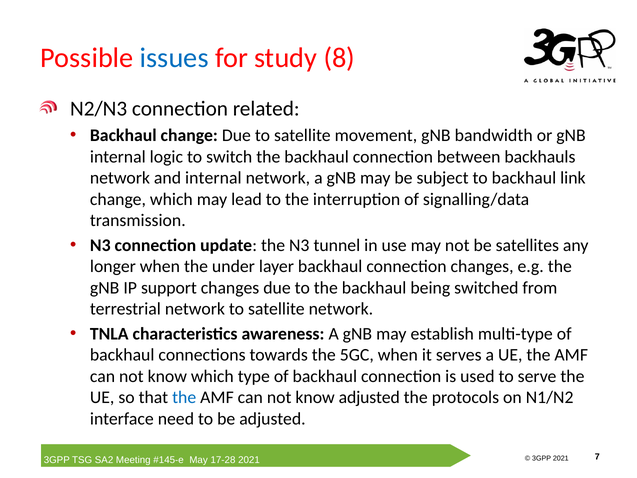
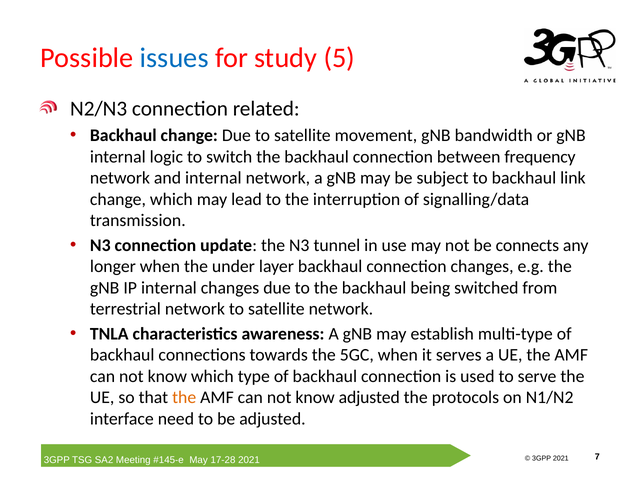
8: 8 -> 5
backhauls: backhauls -> frequency
satellites: satellites -> connects
IP support: support -> internal
the at (184, 397) colour: blue -> orange
